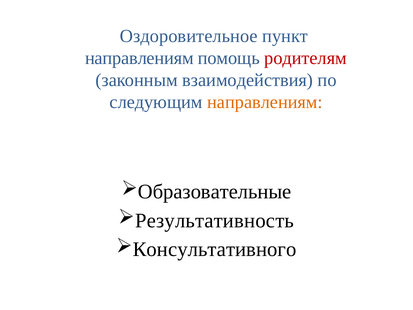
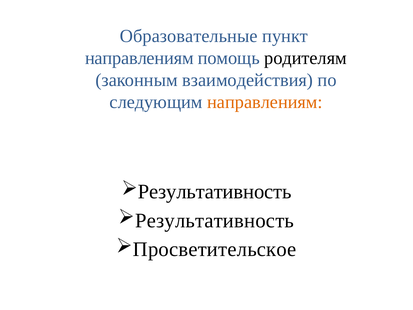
Оздоровительное: Оздоровительное -> Образовательные
родителям colour: red -> black
Образовательные at (215, 191): Образовательные -> Результативность
Консультативного: Консультативного -> Просветительское
